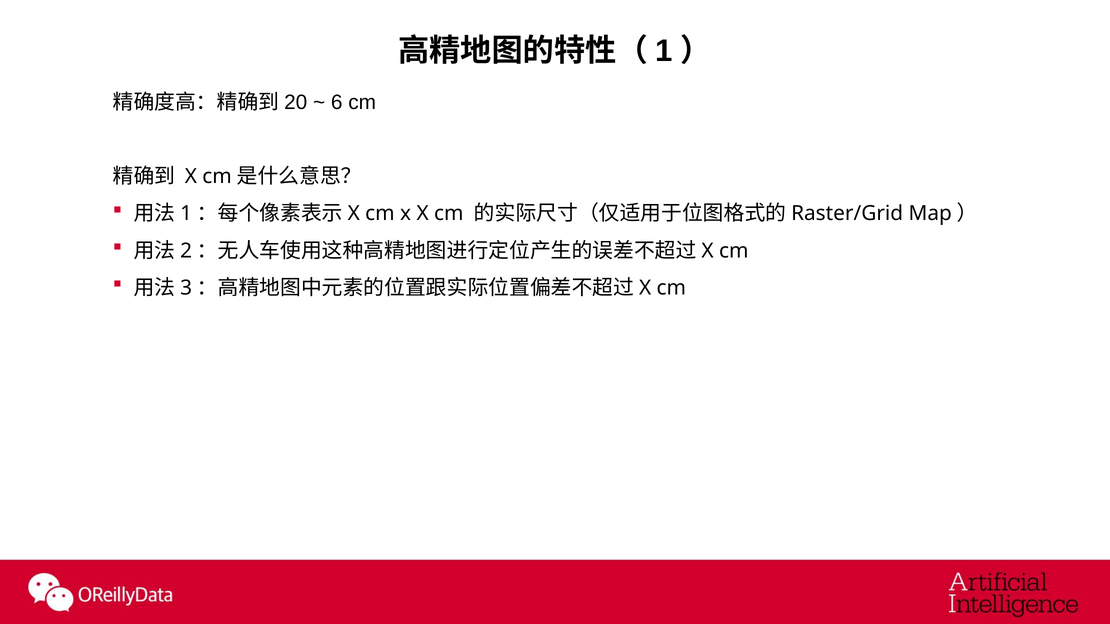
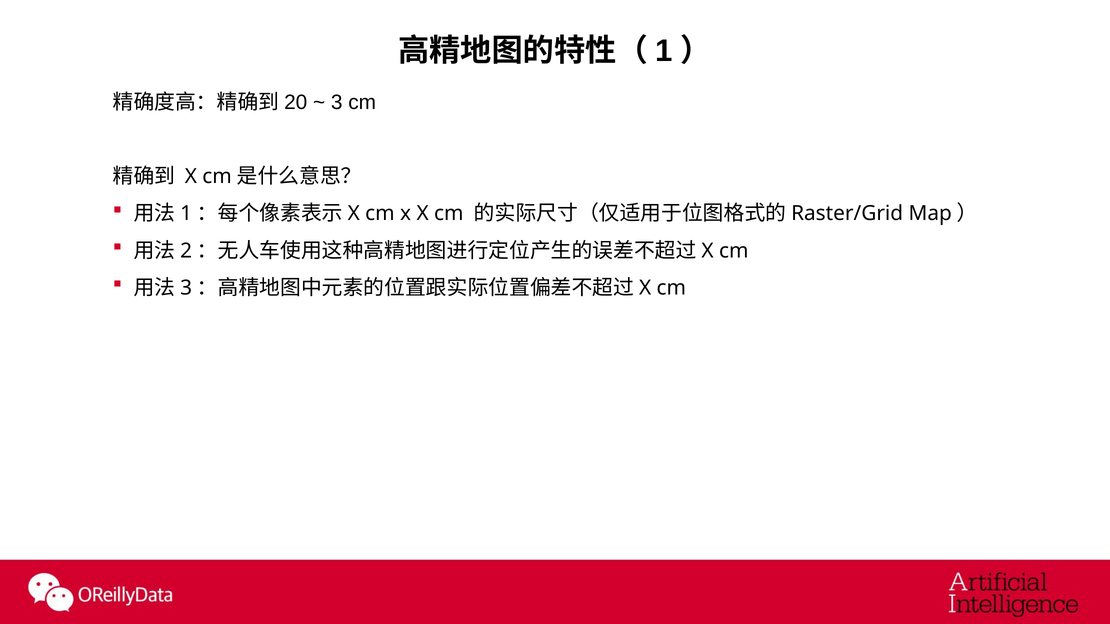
6 at (337, 102): 6 -> 3
